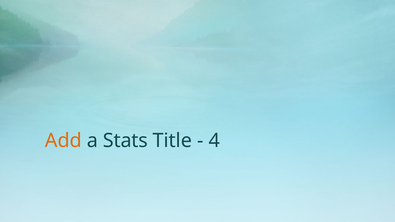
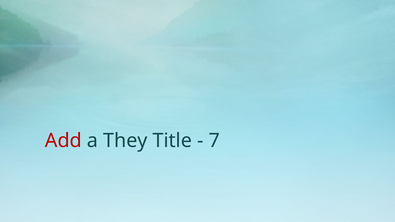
Add colour: orange -> red
Stats: Stats -> They
4: 4 -> 7
